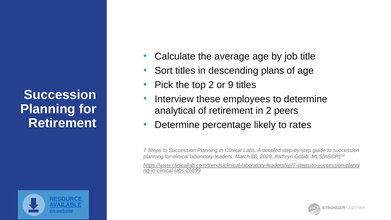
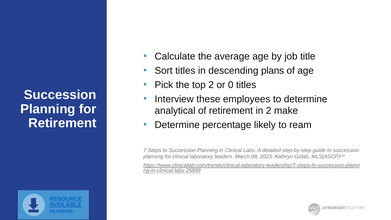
9: 9 -> 0
peers: peers -> make
rates: rates -> ream
